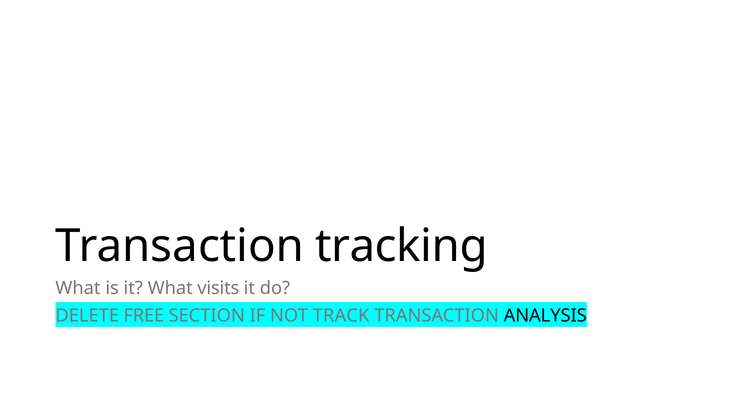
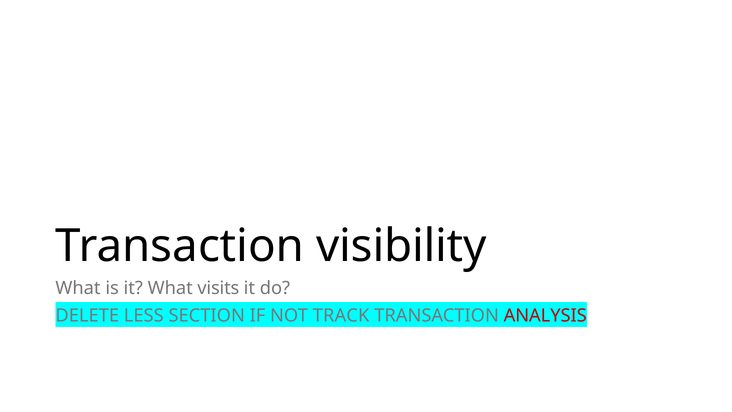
tracking: tracking -> visibility
FREE: FREE -> LESS
ANALYSIS colour: black -> red
